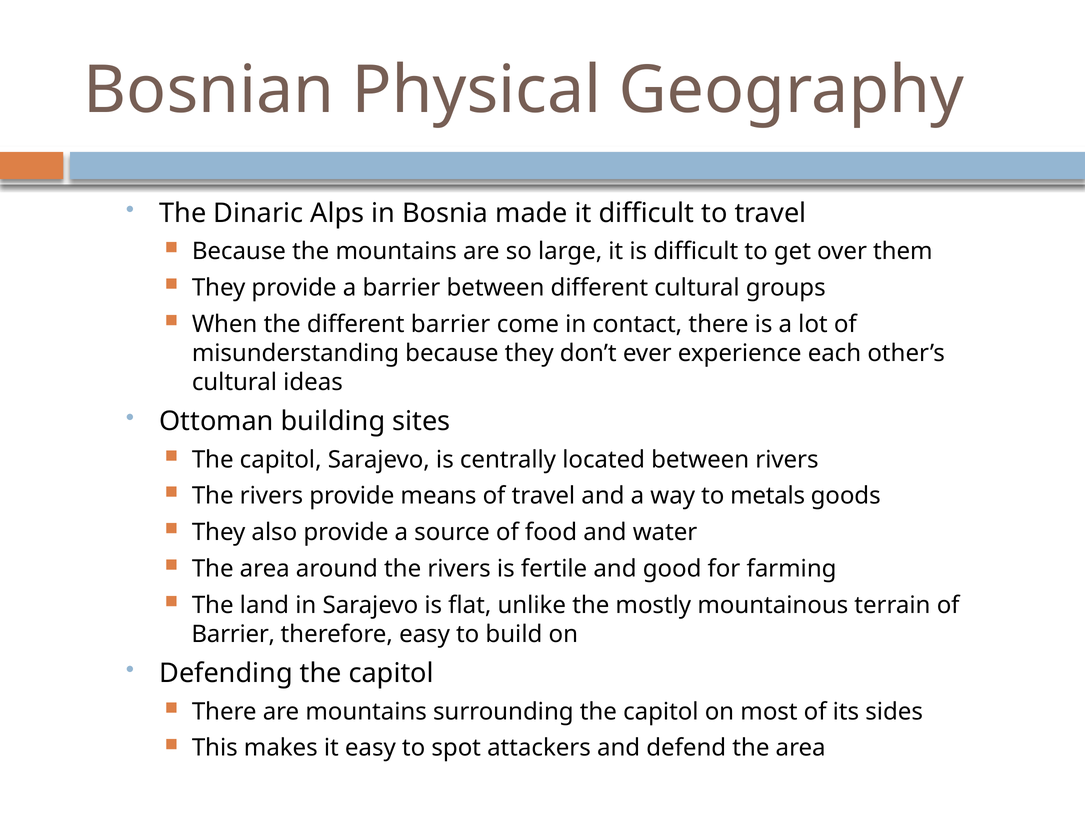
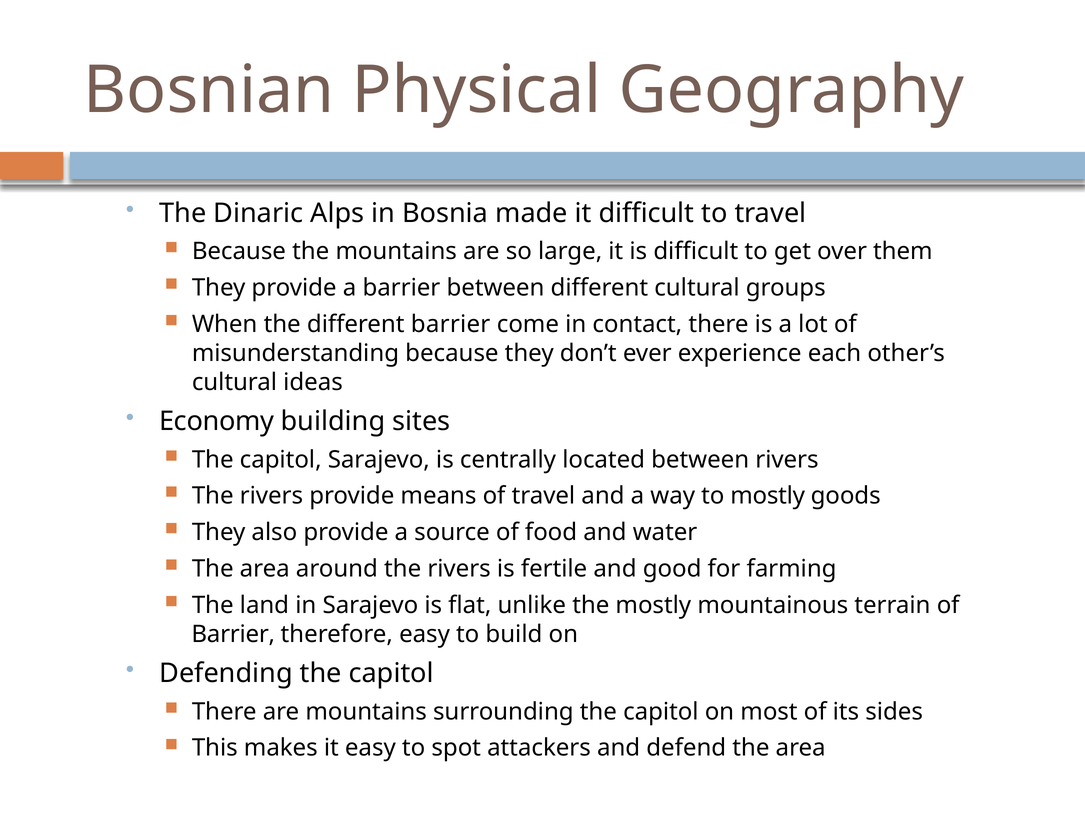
Ottoman: Ottoman -> Economy
to metals: metals -> mostly
